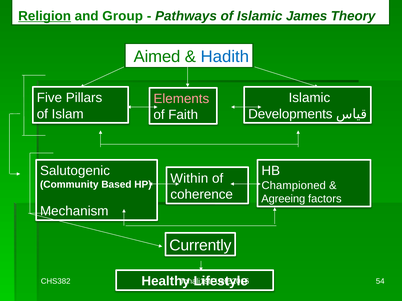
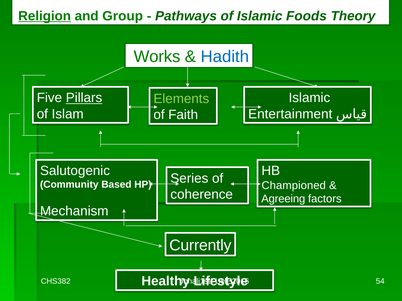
James: James -> Foods
Aimed: Aimed -> Works
Pillars underline: none -> present
Elements colour: pink -> light green
Developments: Developments -> Entertainment
Within: Within -> Series
